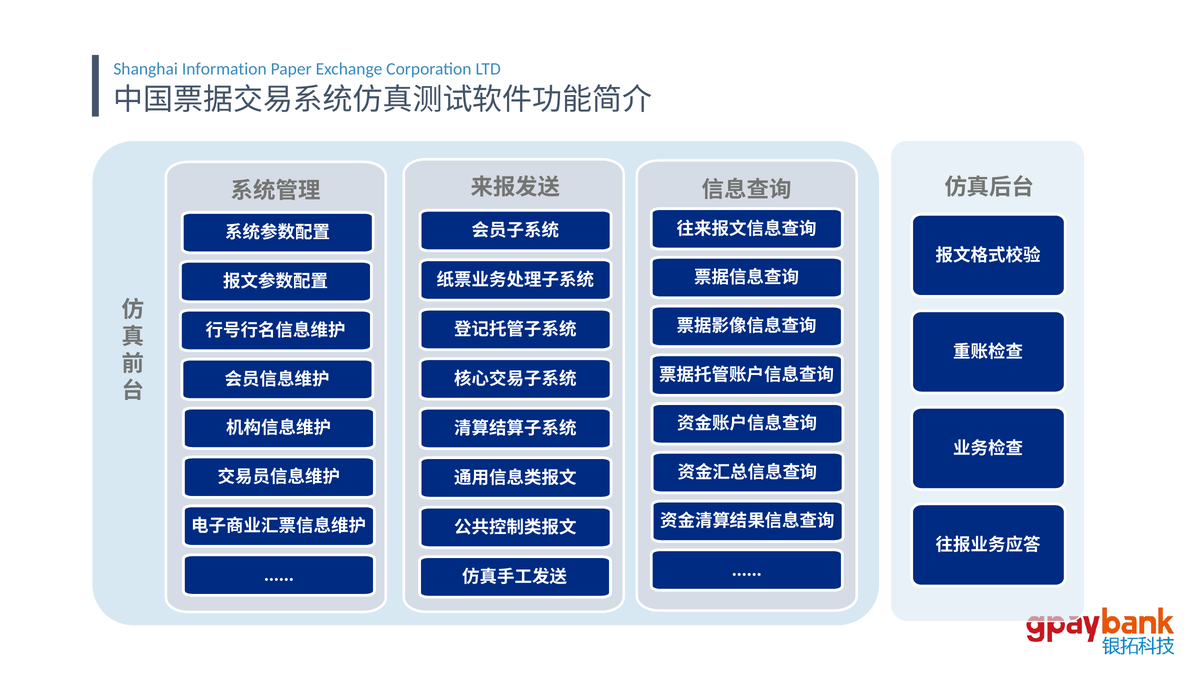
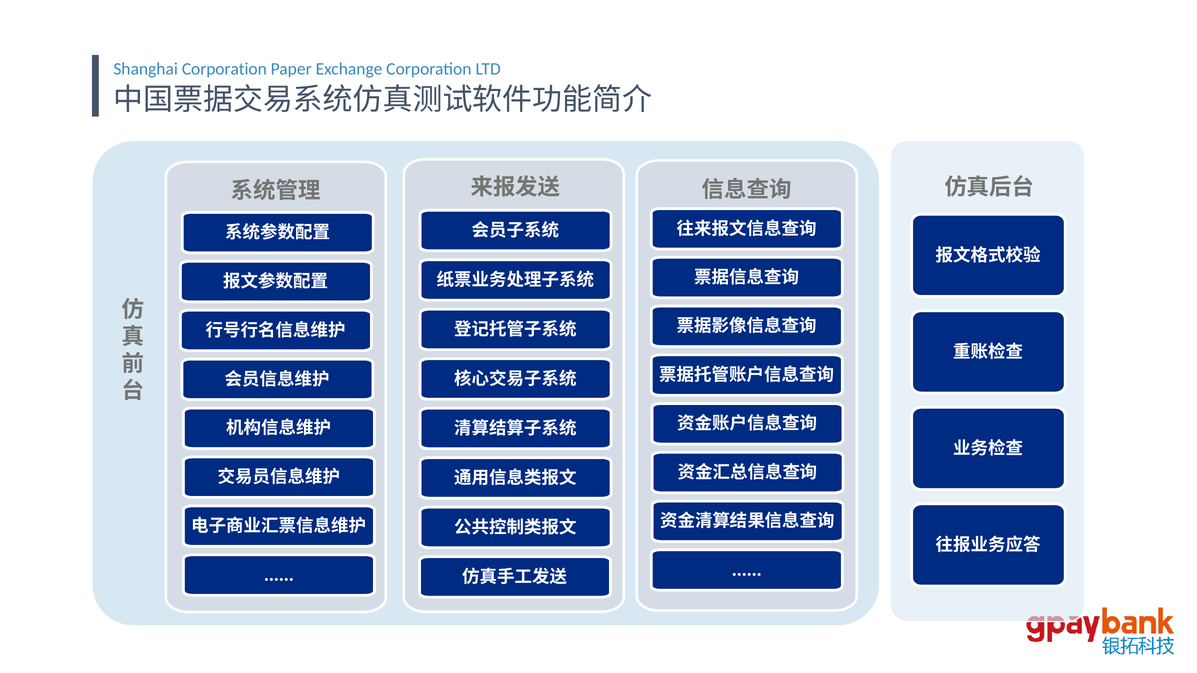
Shanghai Information: Information -> Corporation
